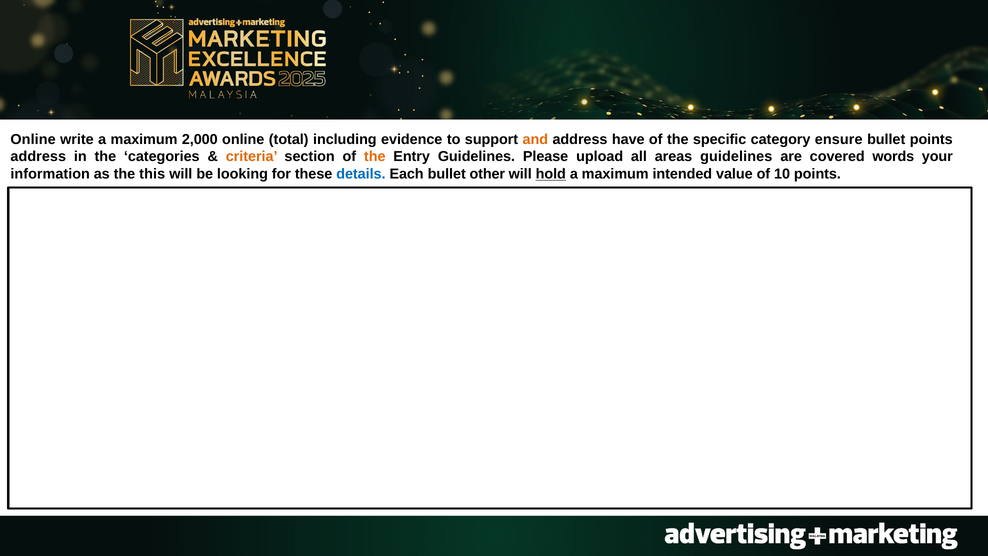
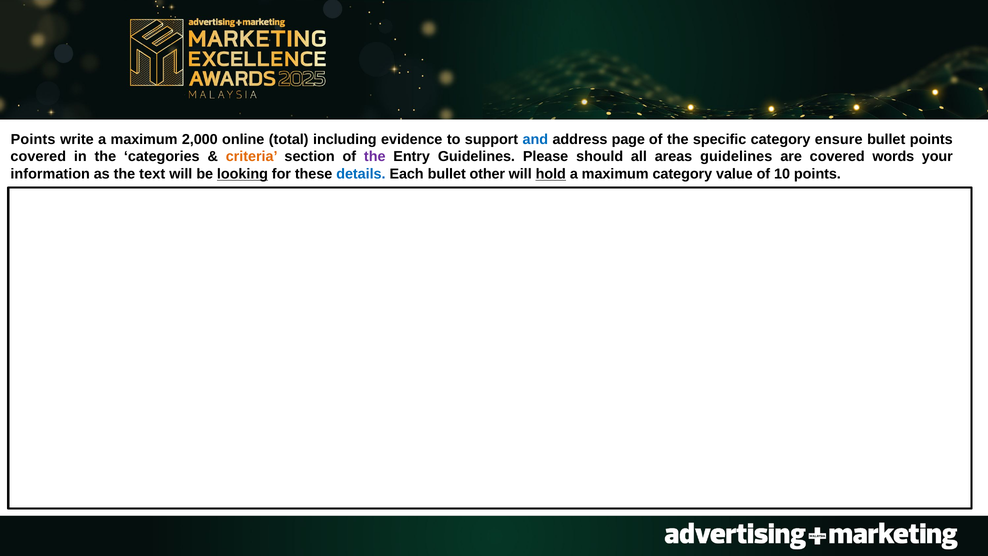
Online at (33, 139): Online -> Points
and colour: orange -> blue
have: have -> page
address at (38, 157): address -> covered
the at (375, 157) colour: orange -> purple
upload: upload -> should
this: this -> text
looking underline: none -> present
maximum intended: intended -> category
